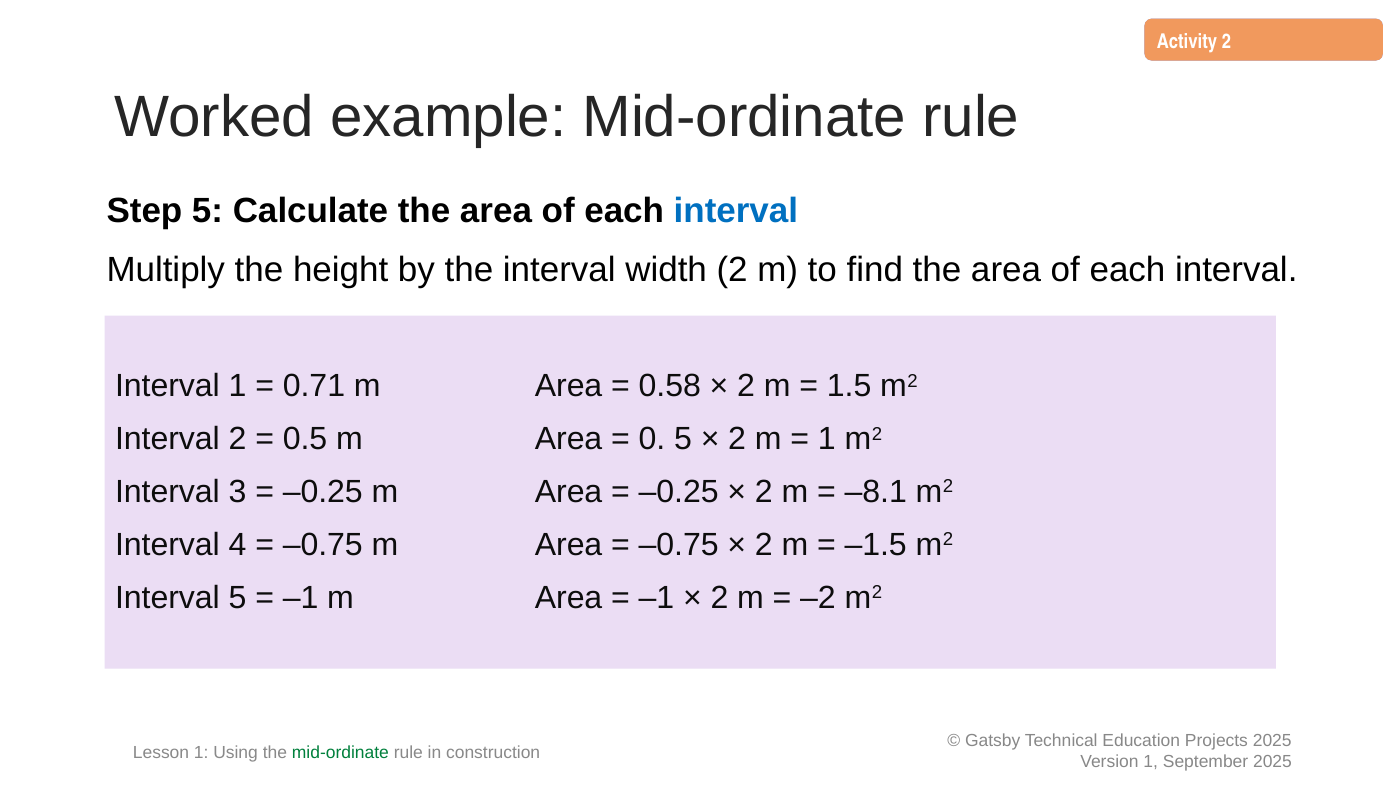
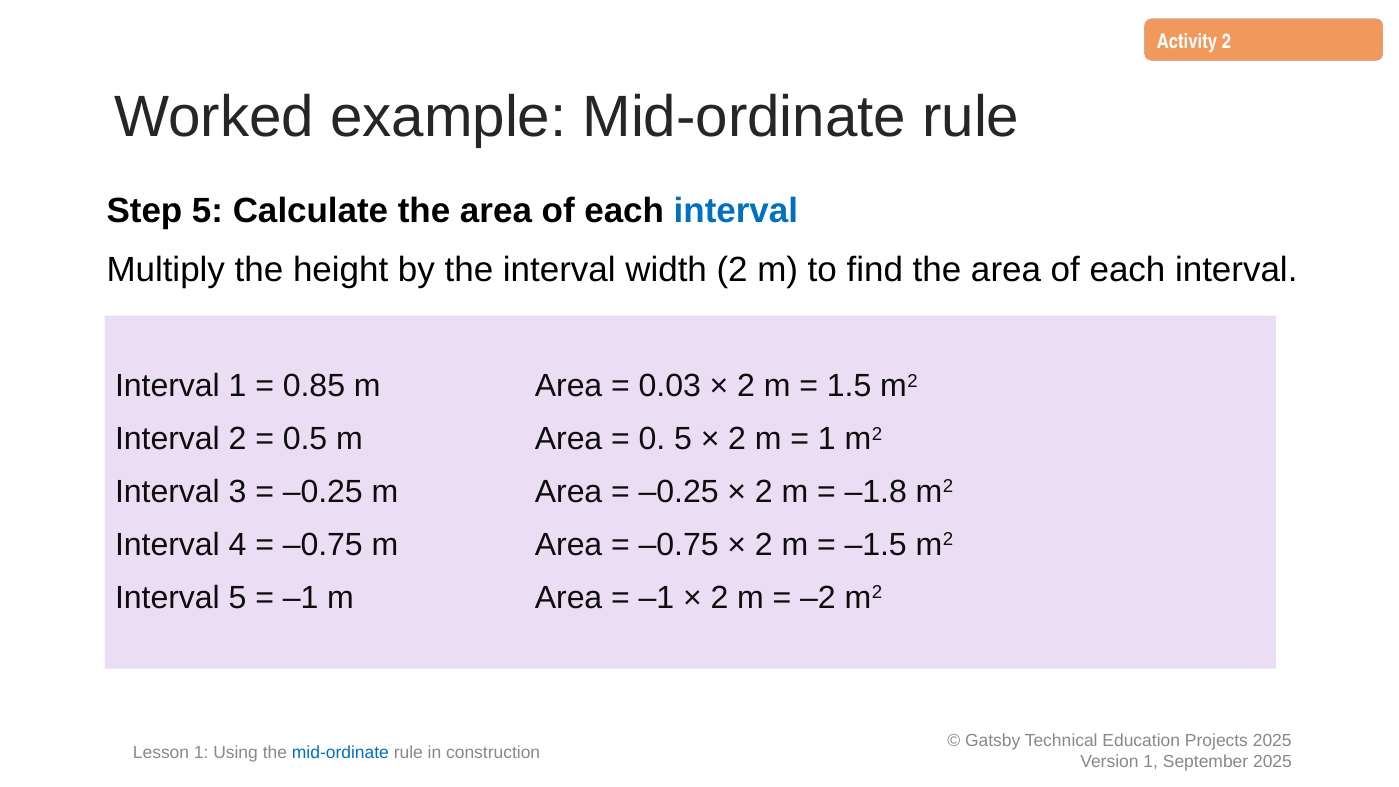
0.71: 0.71 -> 0.85
0.58: 0.58 -> 0.03
–8.1: –8.1 -> –1.8
mid-ordinate at (340, 752) colour: green -> blue
